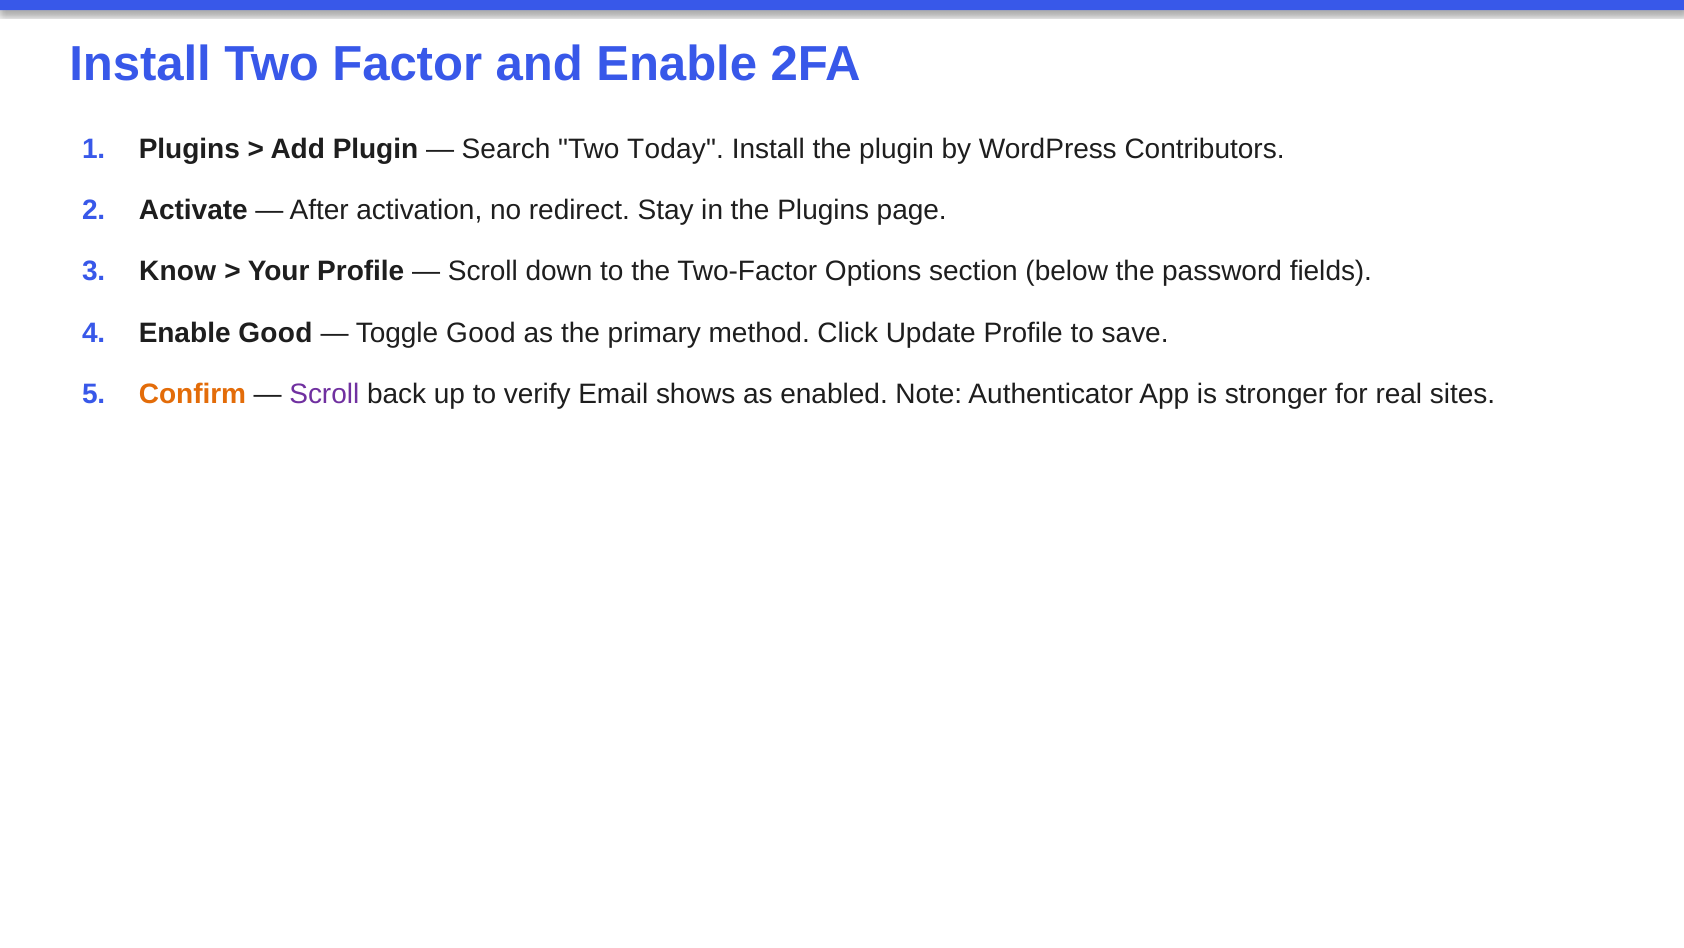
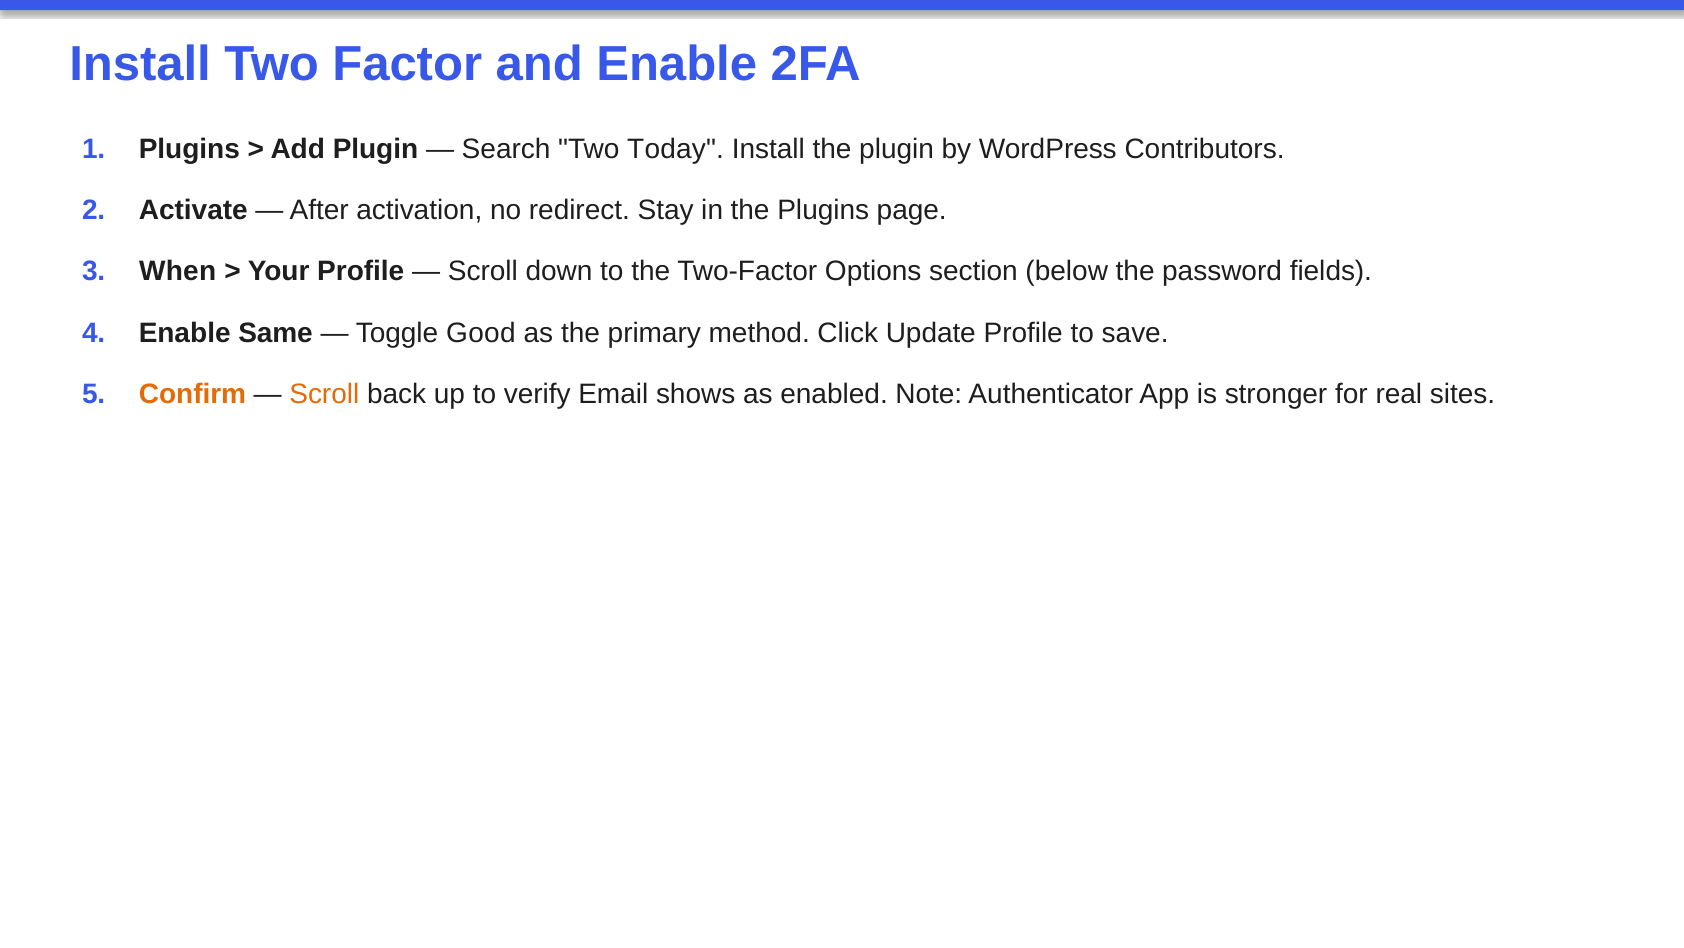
Know: Know -> When
Enable Good: Good -> Same
Scroll at (324, 394) colour: purple -> orange
